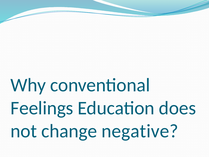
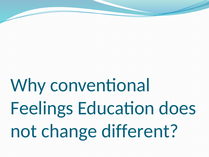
negative: negative -> different
